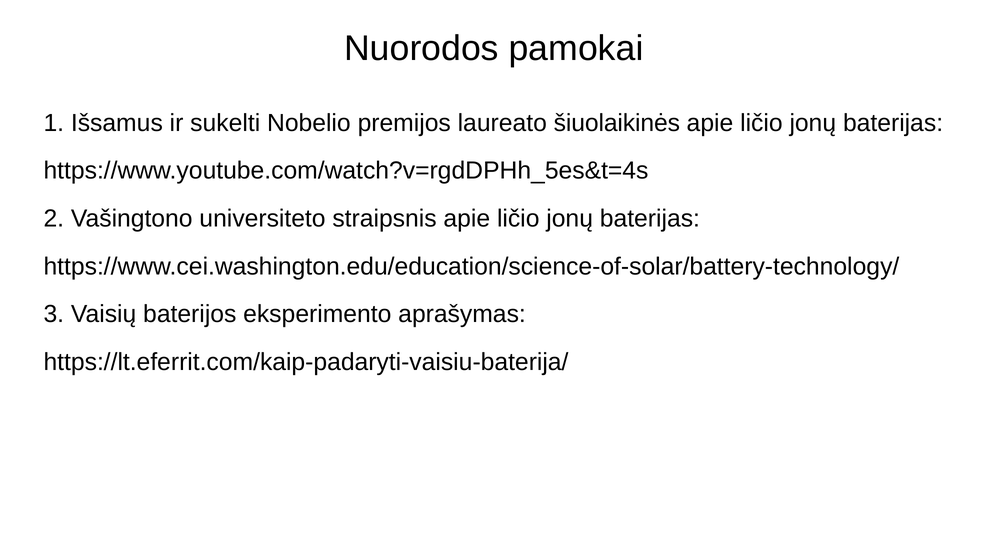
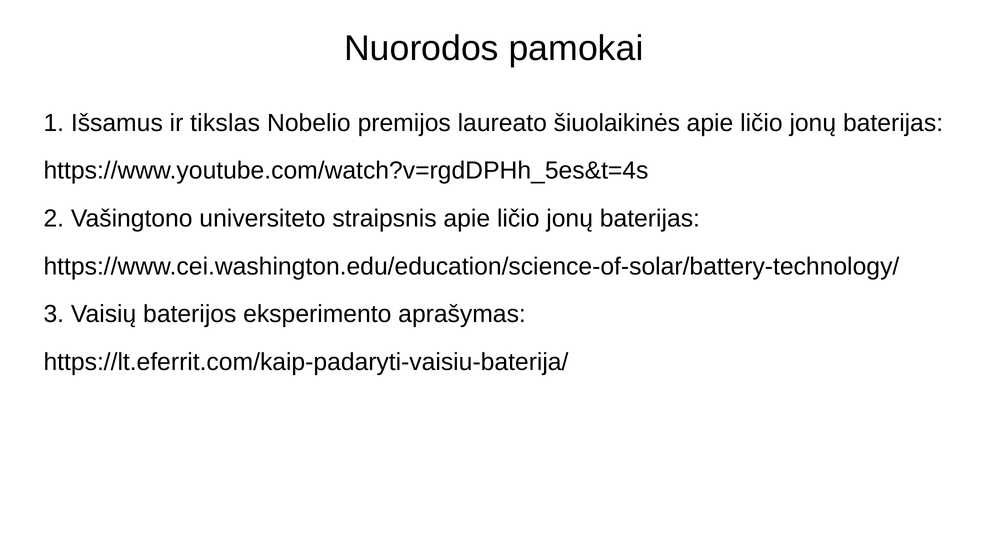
sukelti: sukelti -> tikslas
